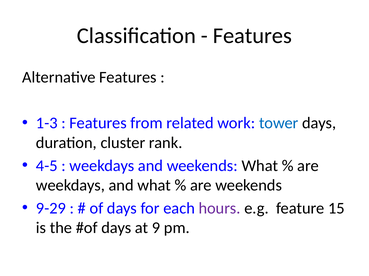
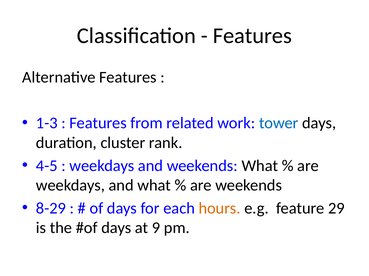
9-29: 9-29 -> 8-29
hours colour: purple -> orange
15: 15 -> 29
